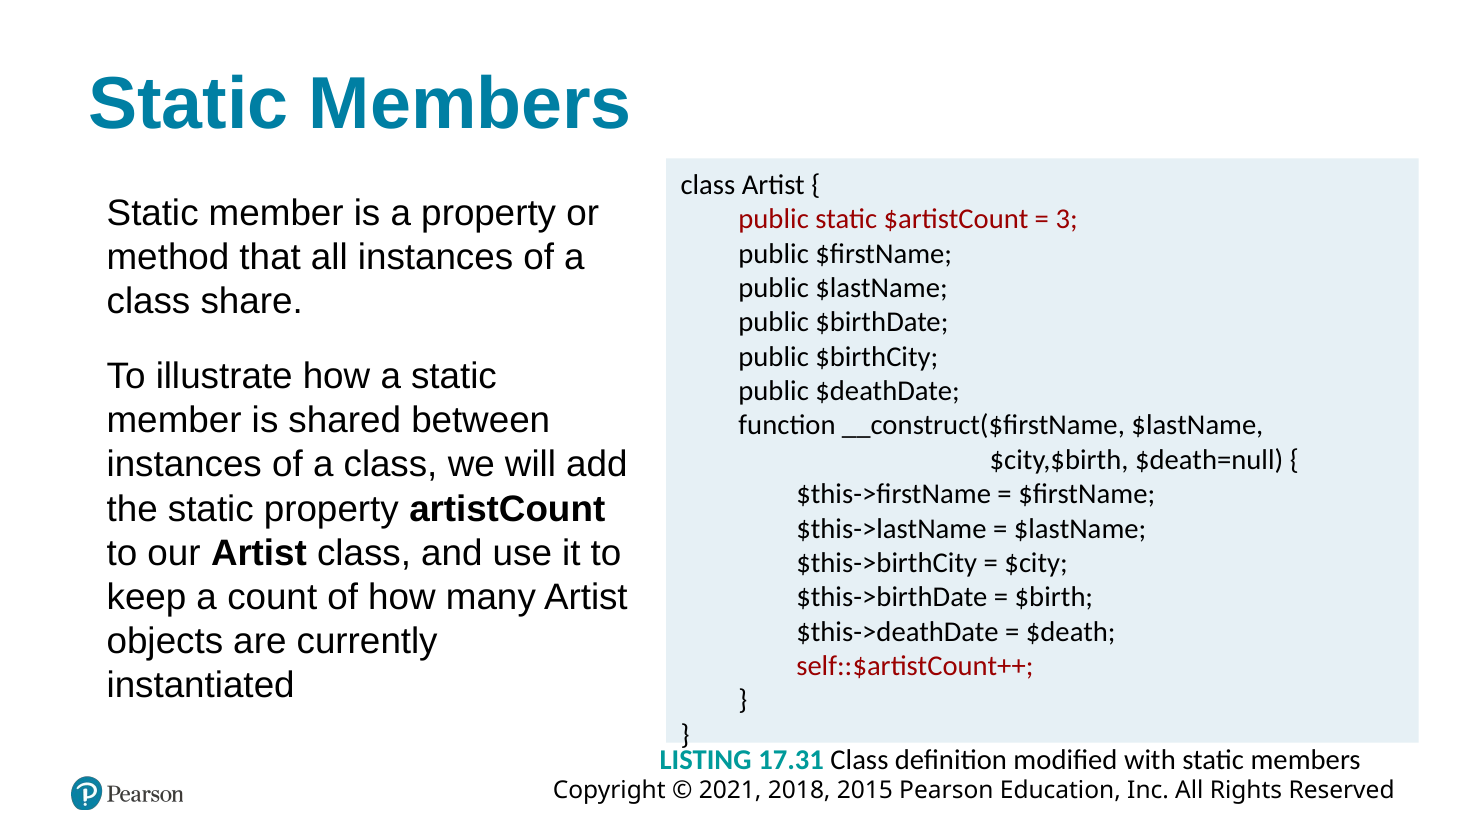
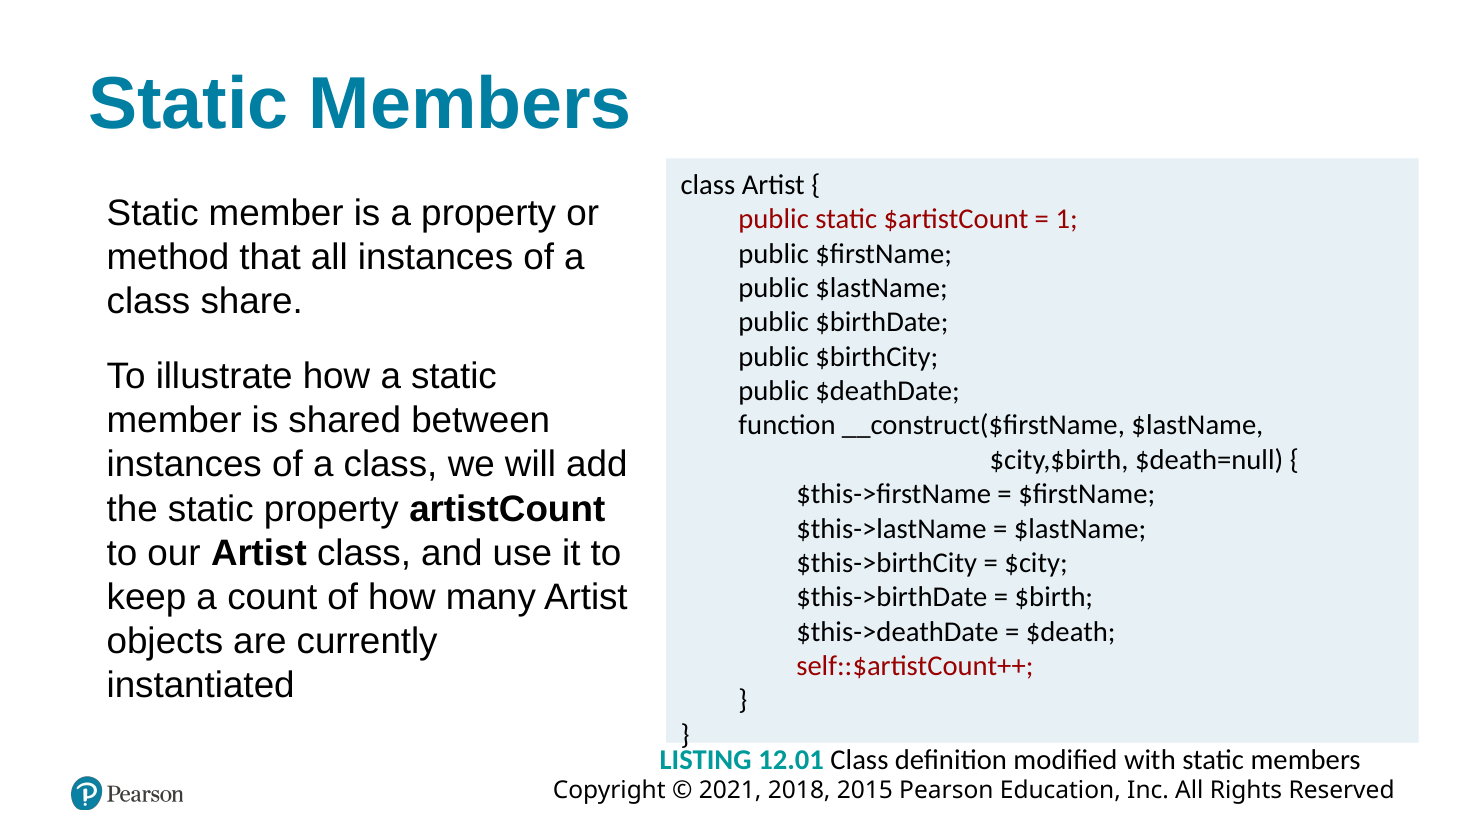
3: 3 -> 1
17.31: 17.31 -> 12.01
